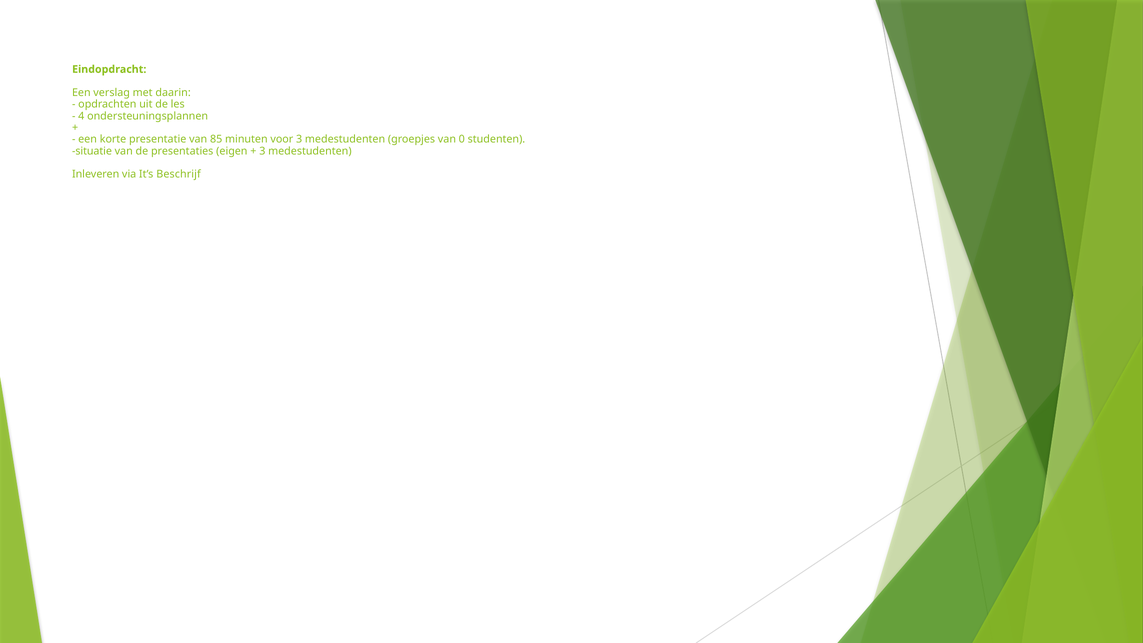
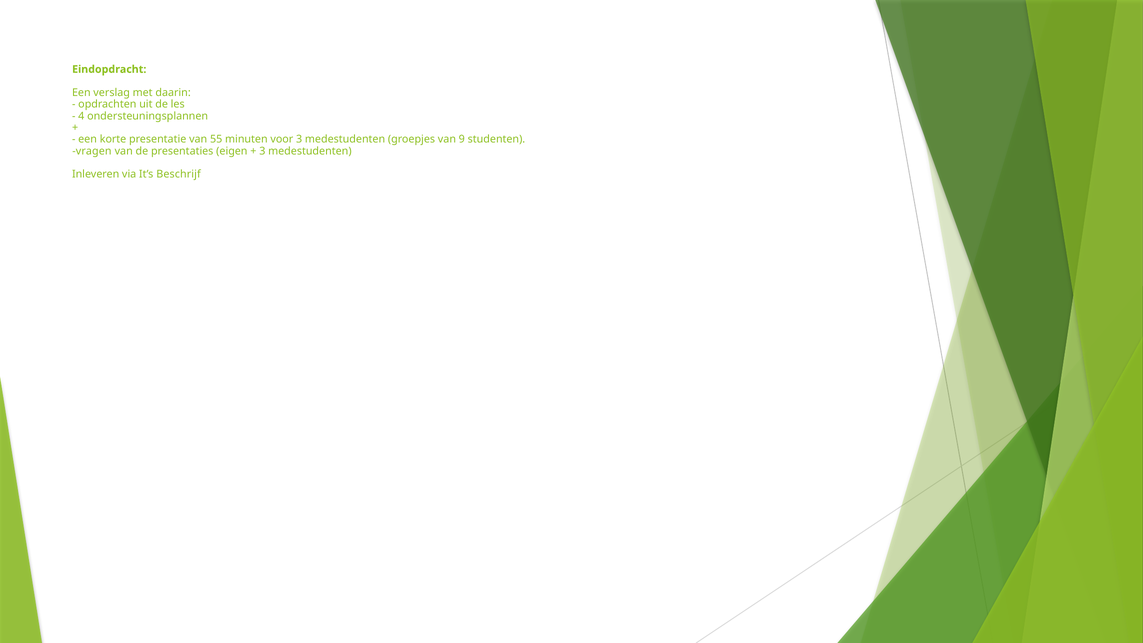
85: 85 -> 55
0: 0 -> 9
situatie: situatie -> vragen
